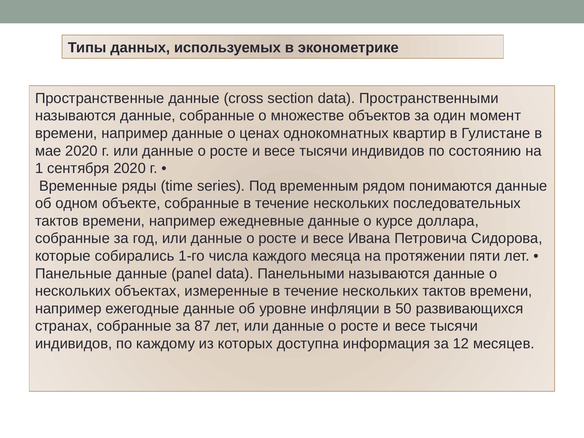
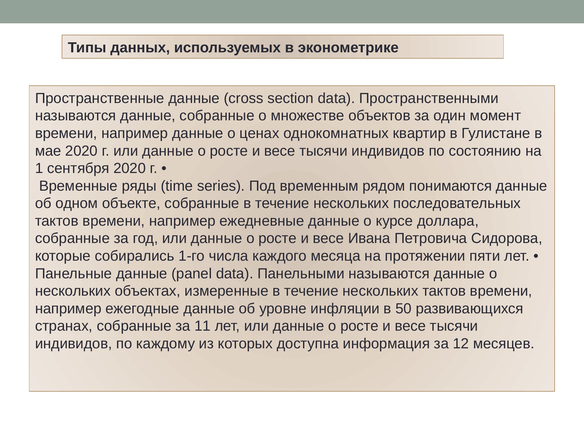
87: 87 -> 11
